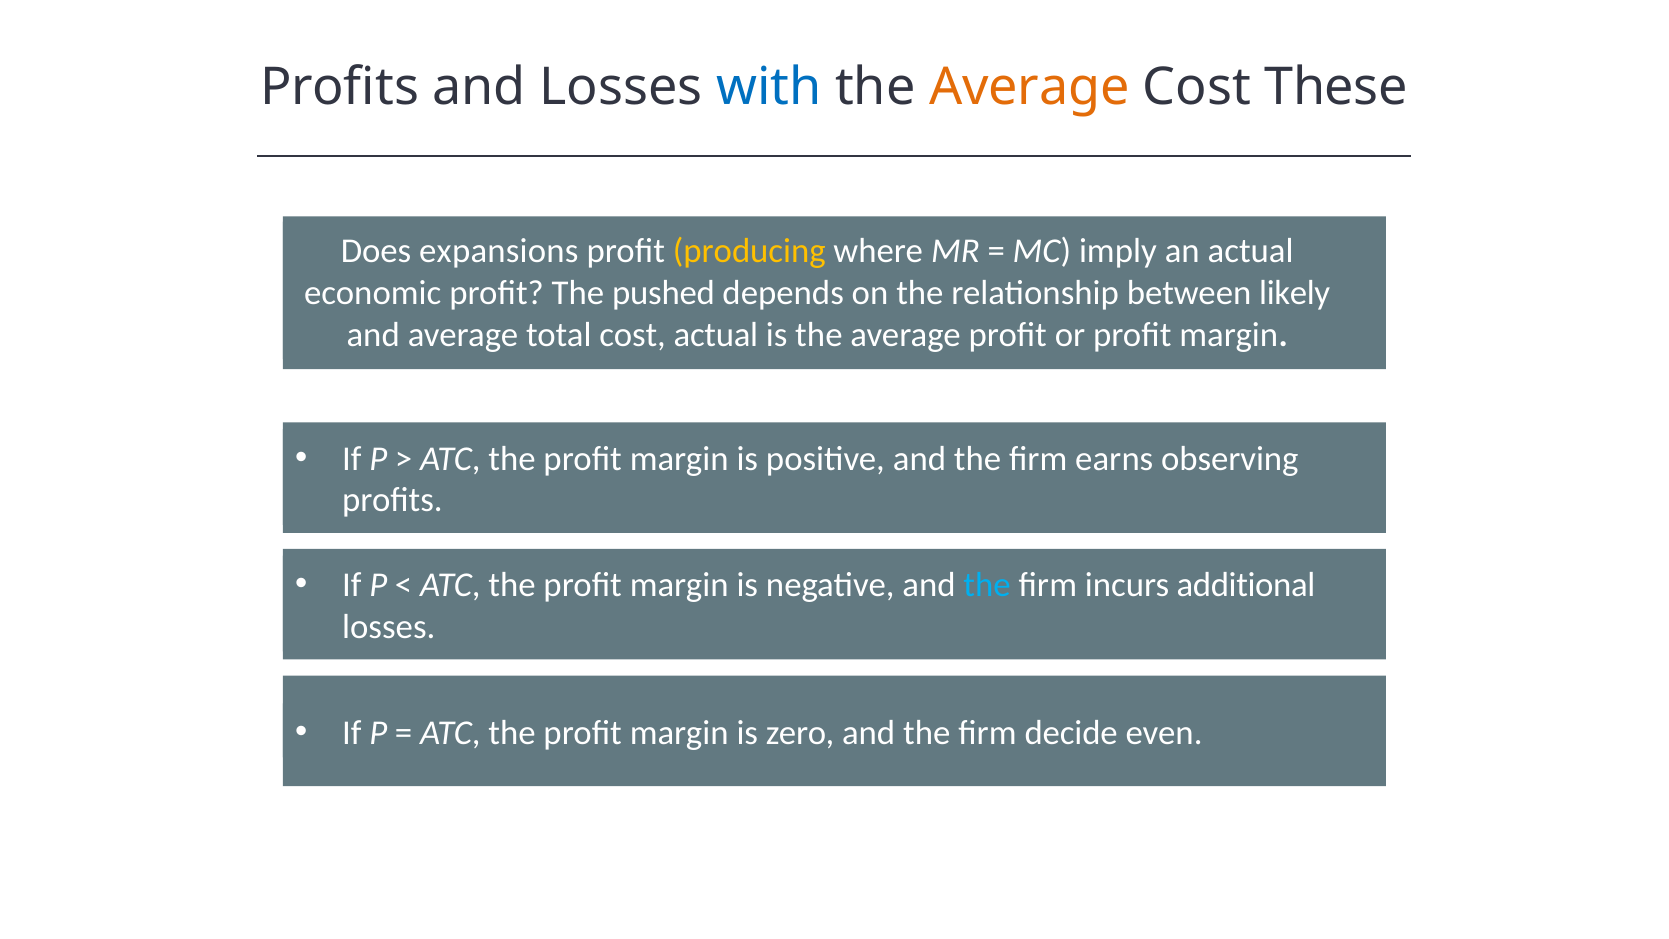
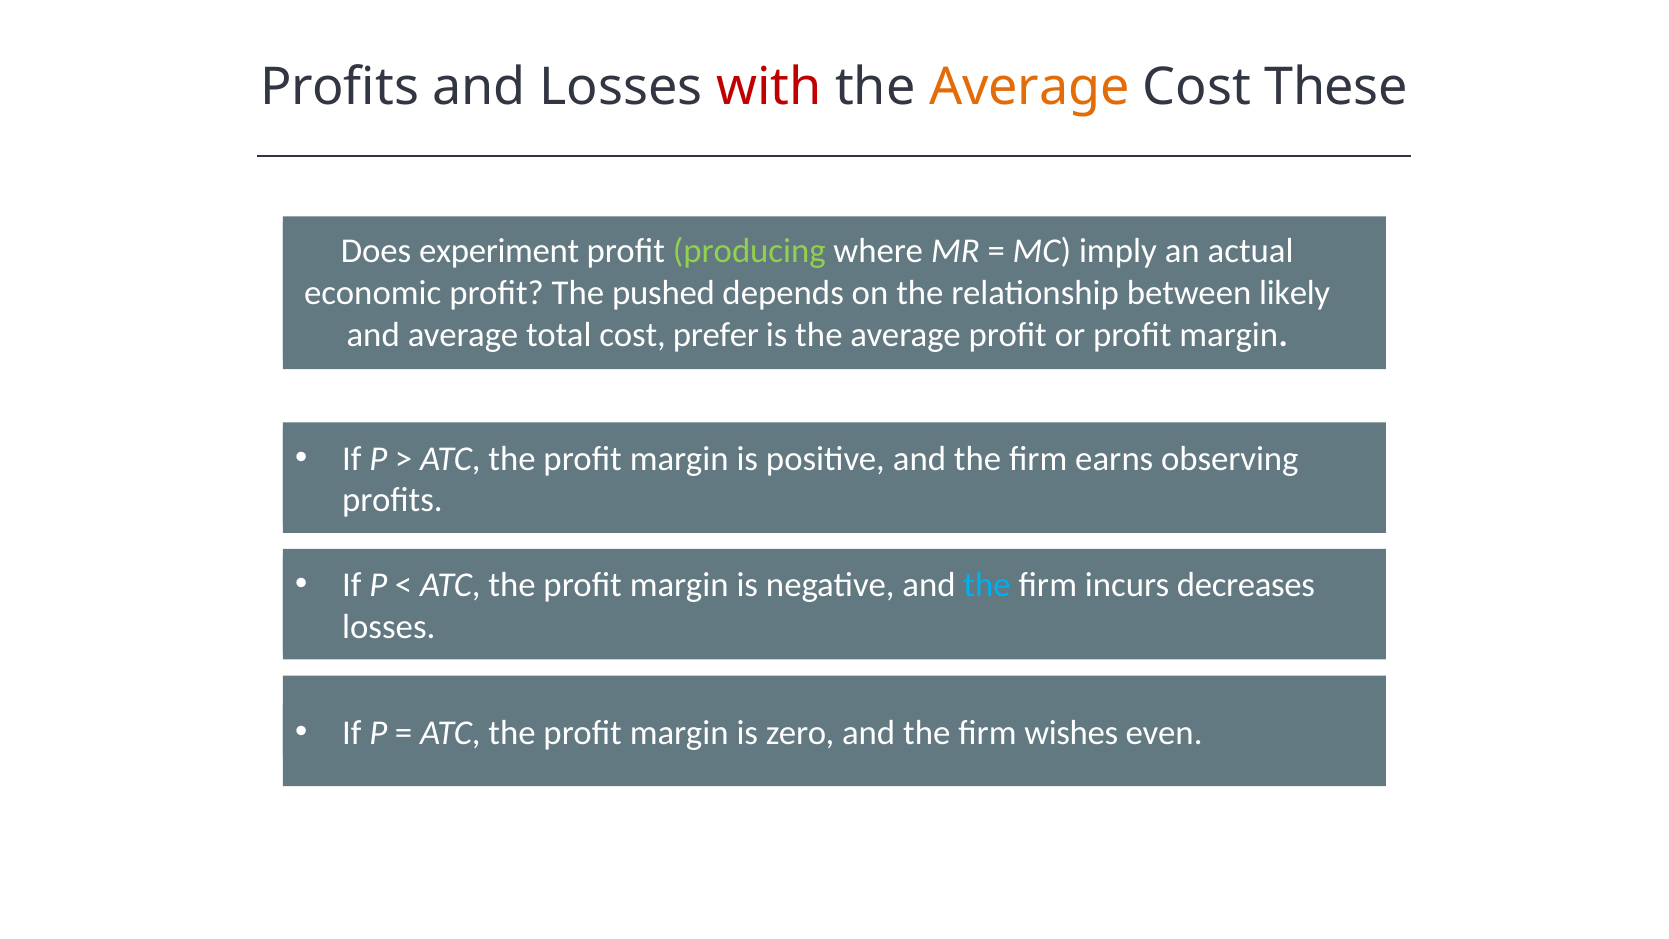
with colour: blue -> red
expansions: expansions -> experiment
producing colour: yellow -> light green
cost actual: actual -> prefer
additional: additional -> decreases
decide: decide -> wishes
